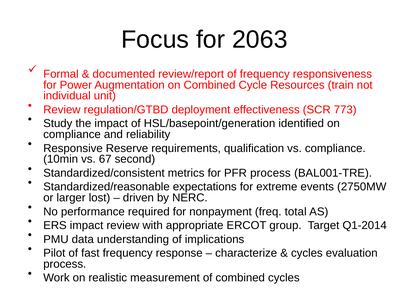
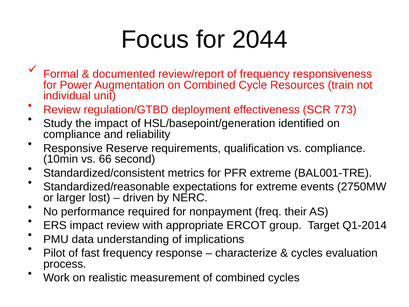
2063: 2063 -> 2044
67: 67 -> 66
PFR process: process -> extreme
total: total -> their
